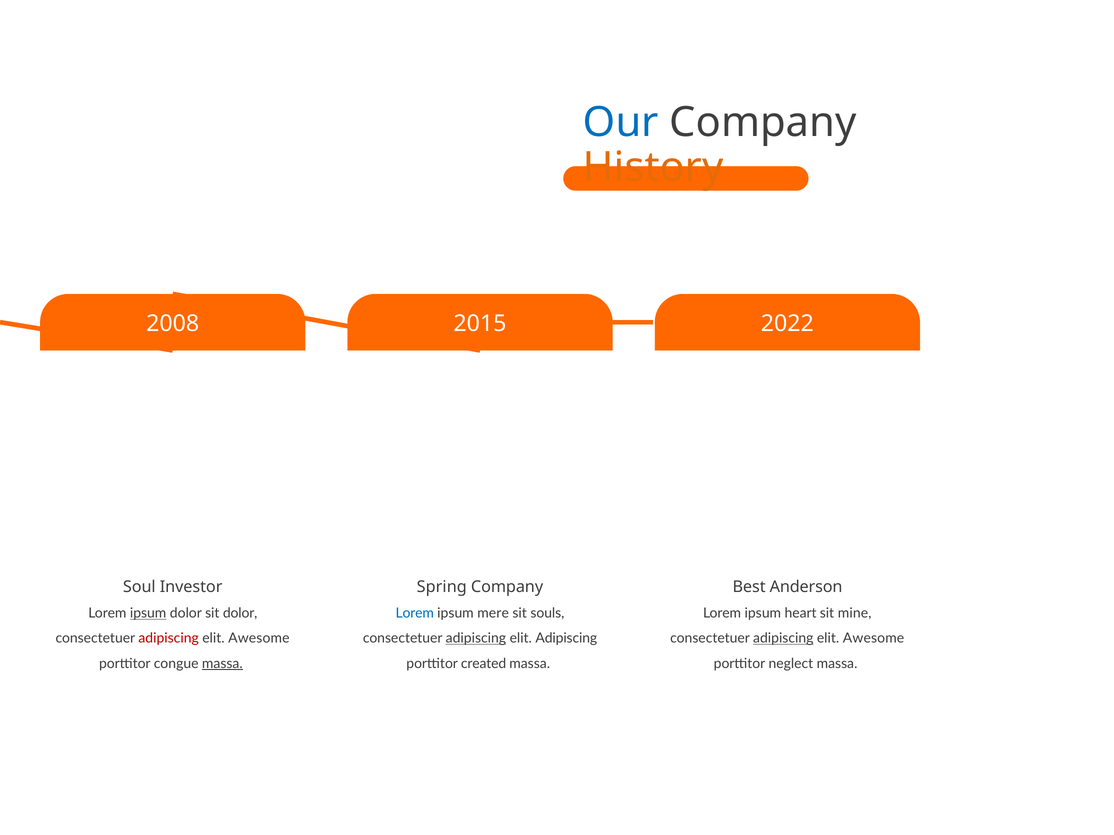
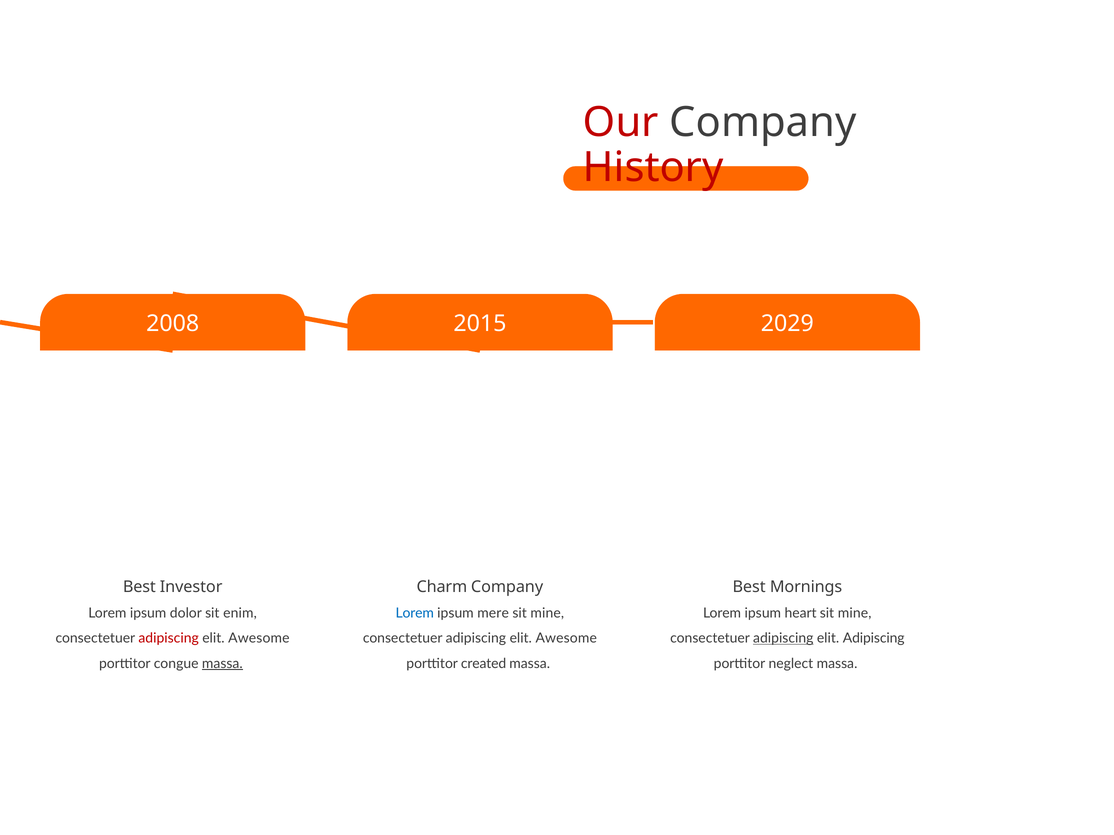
Our colour: blue -> red
History colour: orange -> red
2022: 2022 -> 2029
Soul at (139, 587): Soul -> Best
Spring: Spring -> Charm
Anderson: Anderson -> Mornings
ipsum at (148, 614) underline: present -> none
sit dolor: dolor -> enim
souls at (547, 614): souls -> mine
adipiscing at (476, 639) underline: present -> none
Adipiscing at (566, 639): Adipiscing -> Awesome
Awesome at (874, 639): Awesome -> Adipiscing
